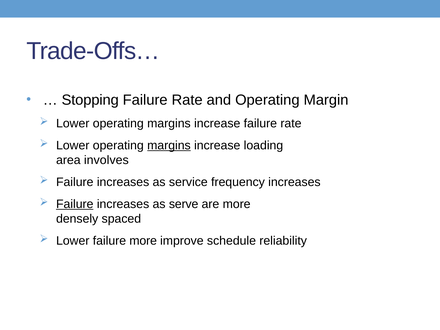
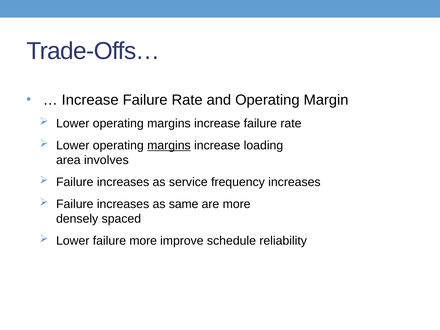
Stopping at (90, 100): Stopping -> Increase
Failure at (75, 204) underline: present -> none
serve: serve -> same
